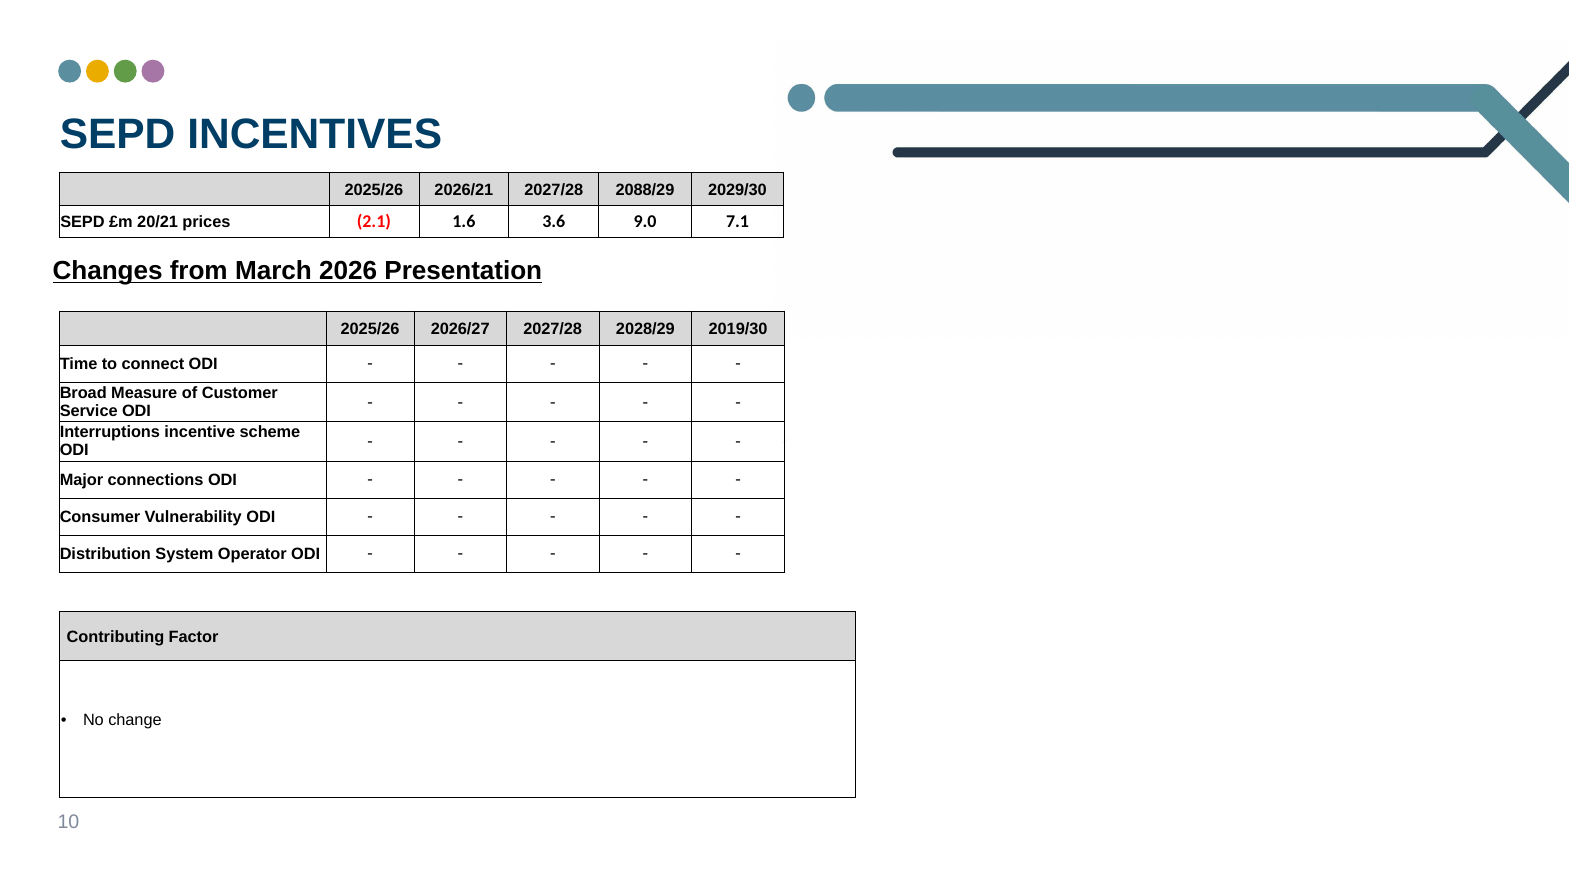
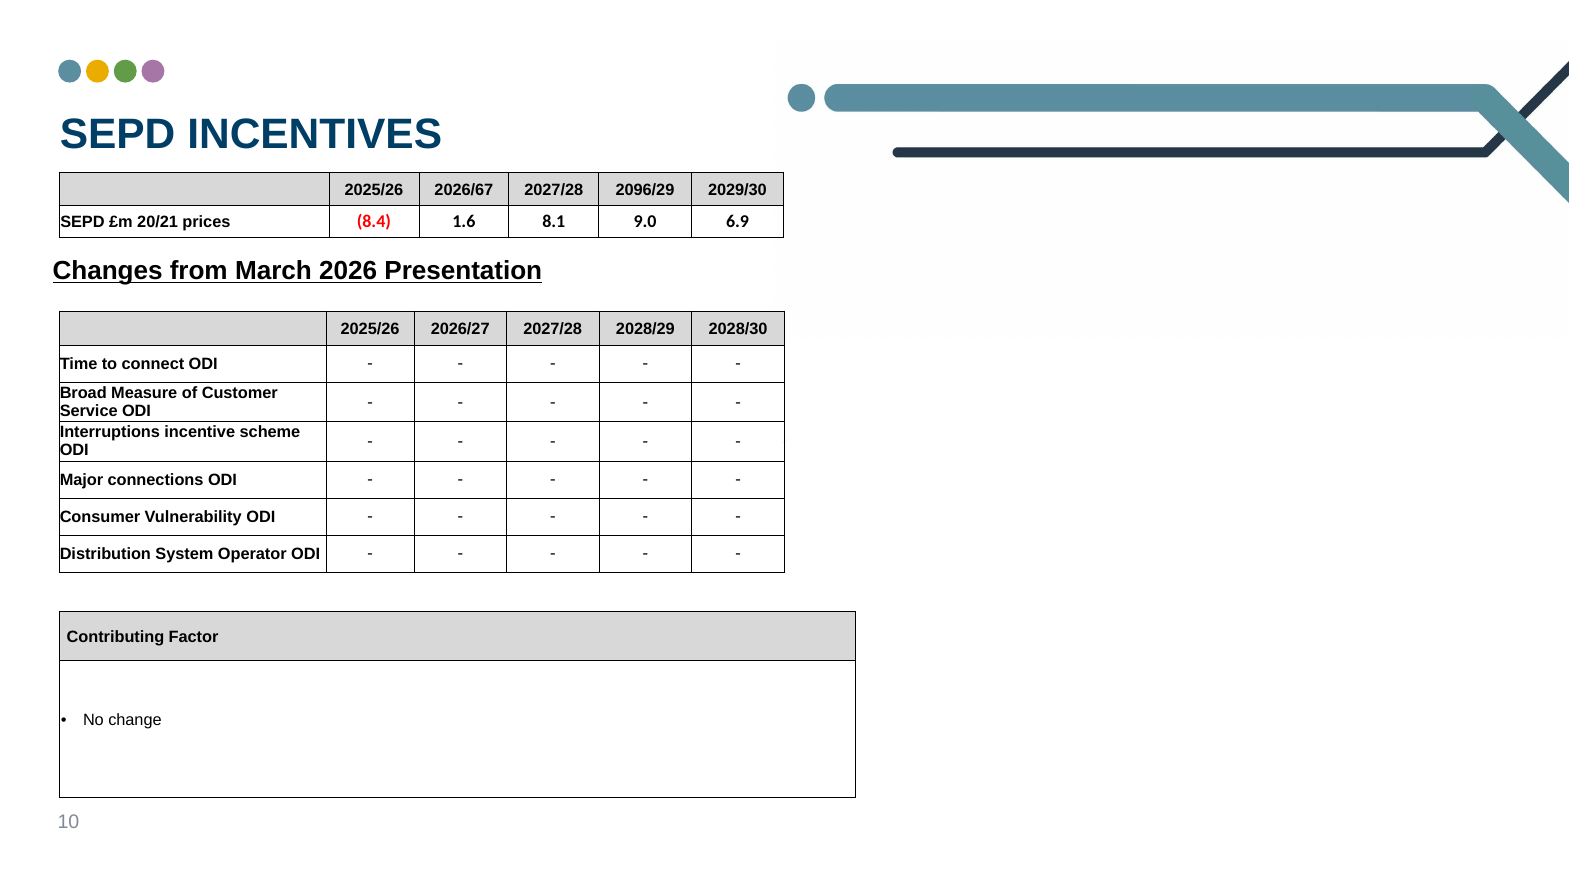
2026/21: 2026/21 -> 2026/67
2088/29: 2088/29 -> 2096/29
2.1: 2.1 -> 8.4
3.6: 3.6 -> 8.1
7.1: 7.1 -> 6.9
2019/30: 2019/30 -> 2028/30
